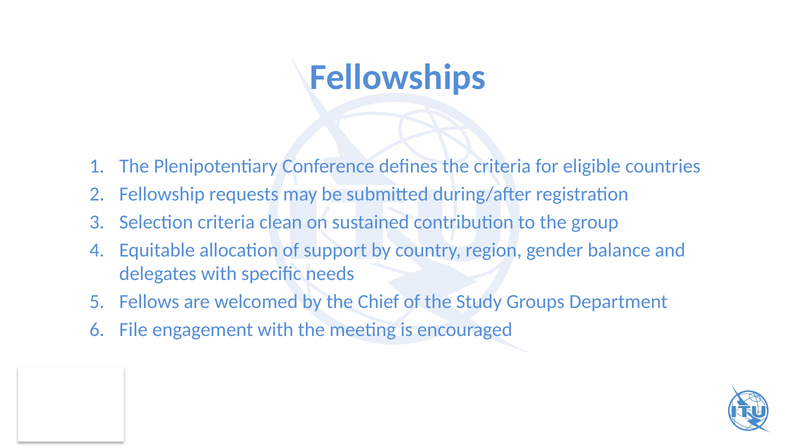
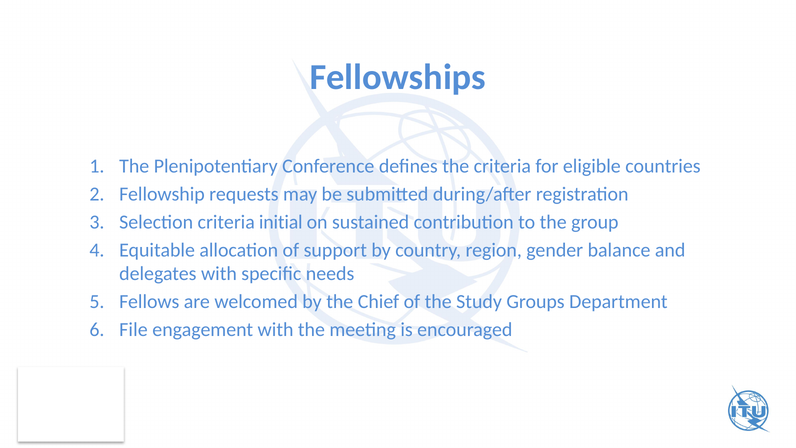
clean: clean -> initial
